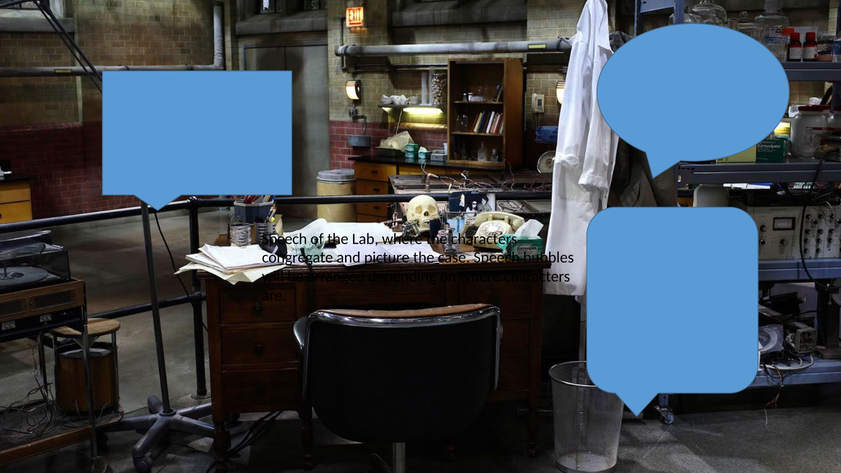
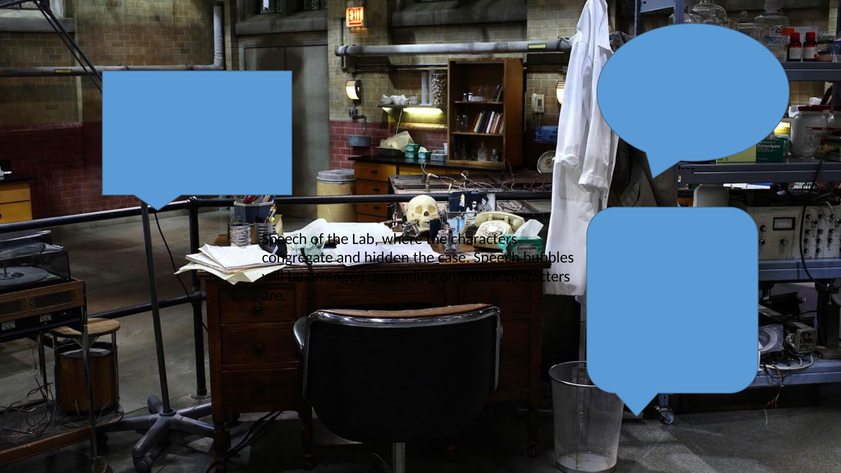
picture: picture -> hidden
